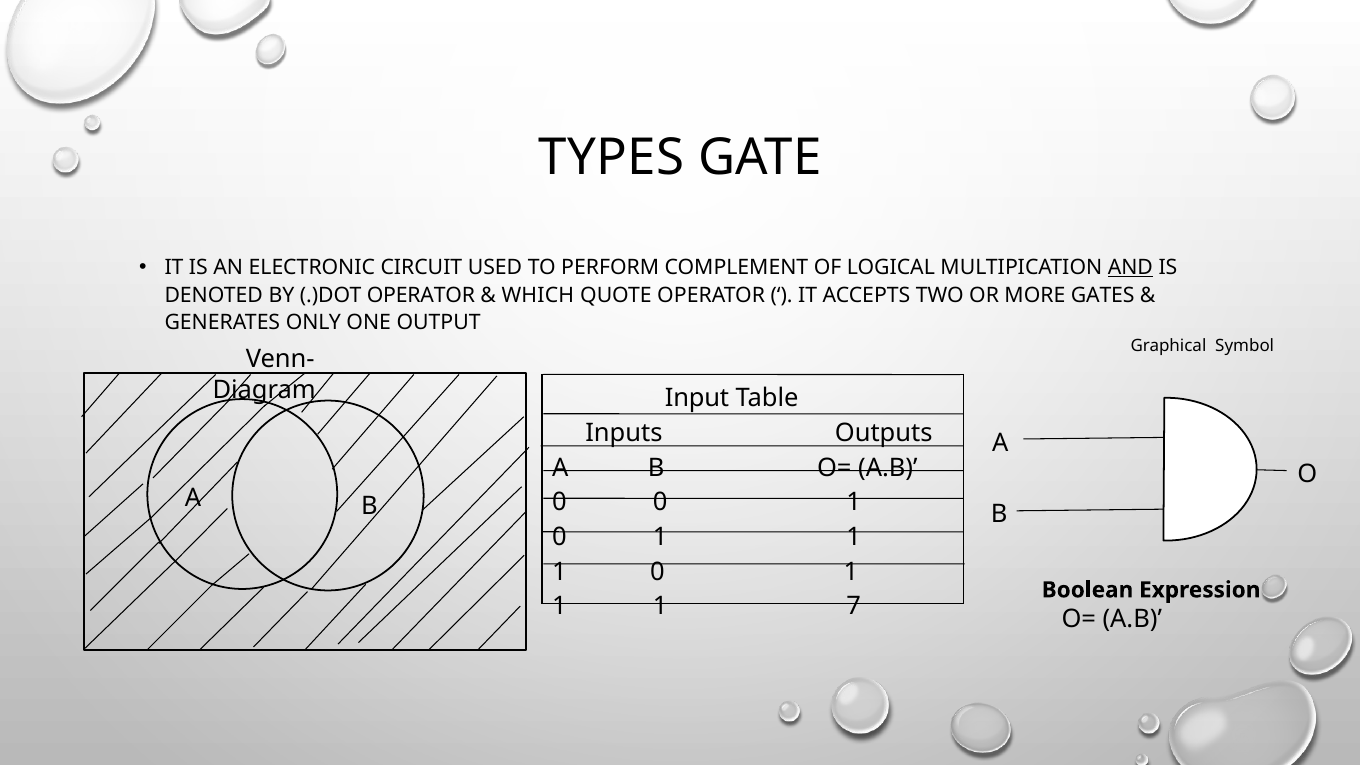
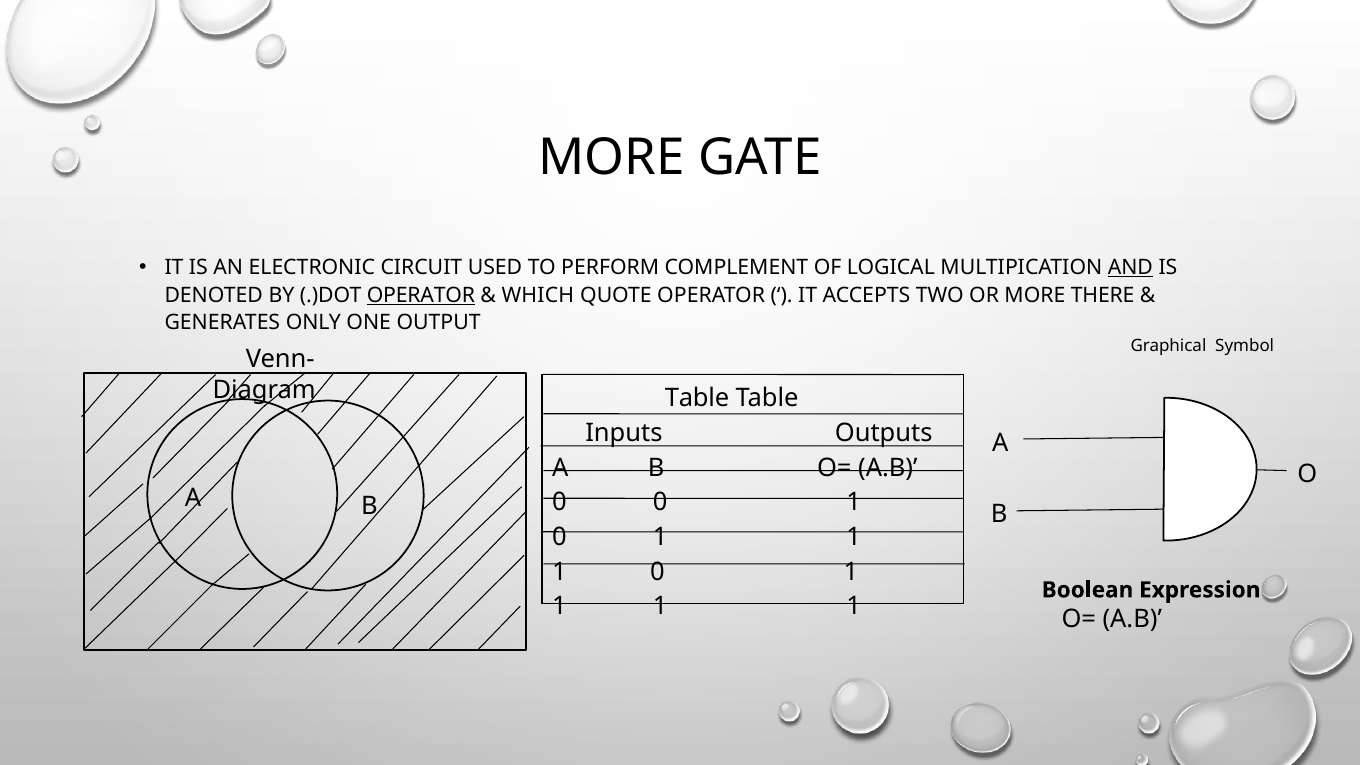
TYPES at (612, 158): TYPES -> MORE
OPERATOR at (421, 295) underline: none -> present
GATES: GATES -> THERE
Input at (697, 398): Input -> Table
7 at (854, 606): 7 -> 1
